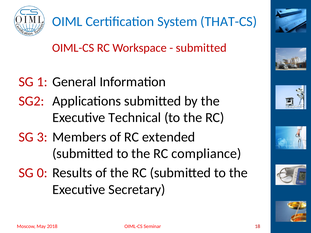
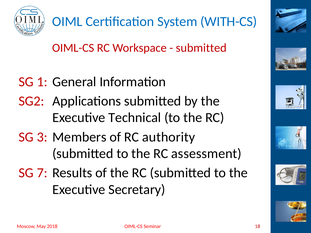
THAT-CS: THAT-CS -> WITH-CS
extended: extended -> authority
compliance: compliance -> assessment
0: 0 -> 7
